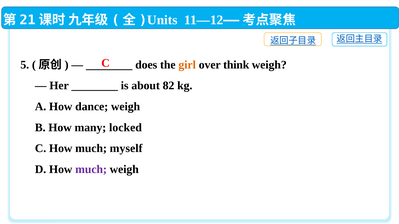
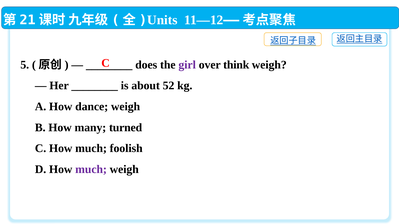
girl colour: orange -> purple
82: 82 -> 52
locked: locked -> turned
myself: myself -> foolish
